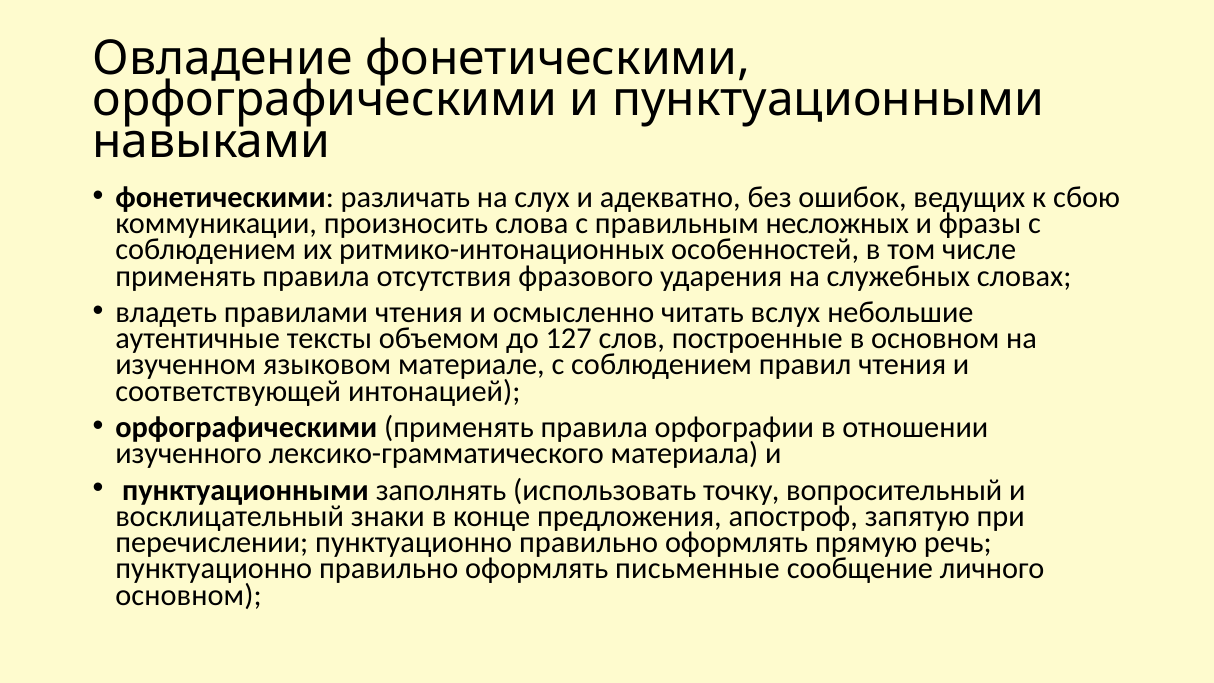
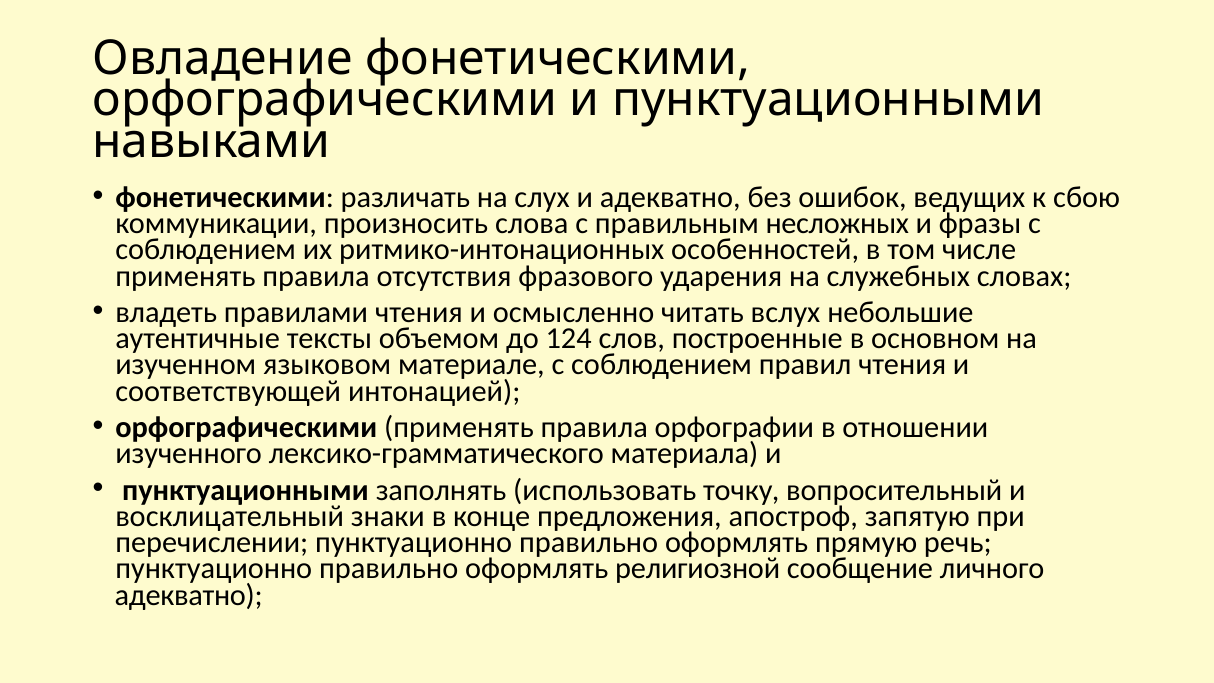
127: 127 -> 124
письменные: письменные -> религиозной
основном at (188, 595): основном -> адекватно
